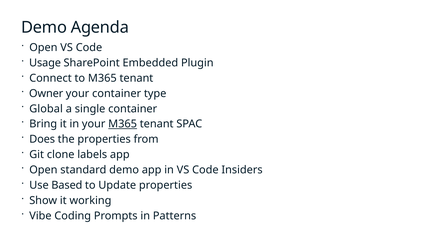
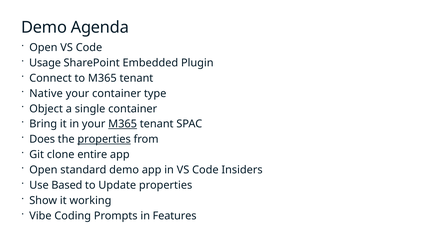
Owner: Owner -> Native
Global: Global -> Object
properties at (104, 140) underline: none -> present
labels: labels -> entire
Patterns: Patterns -> Features
